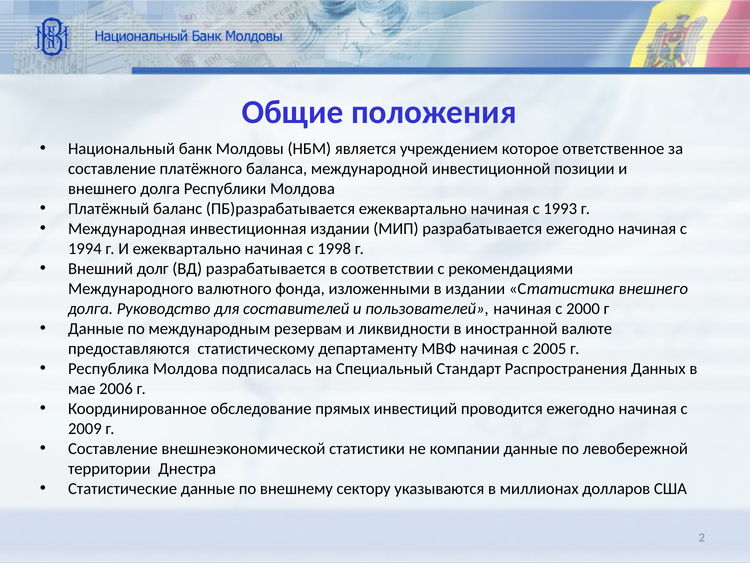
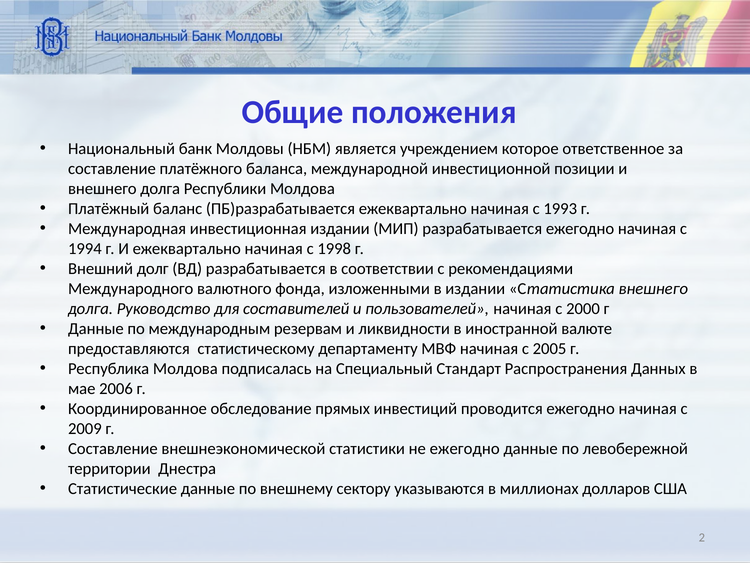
не компании: компании -> ежегодно
